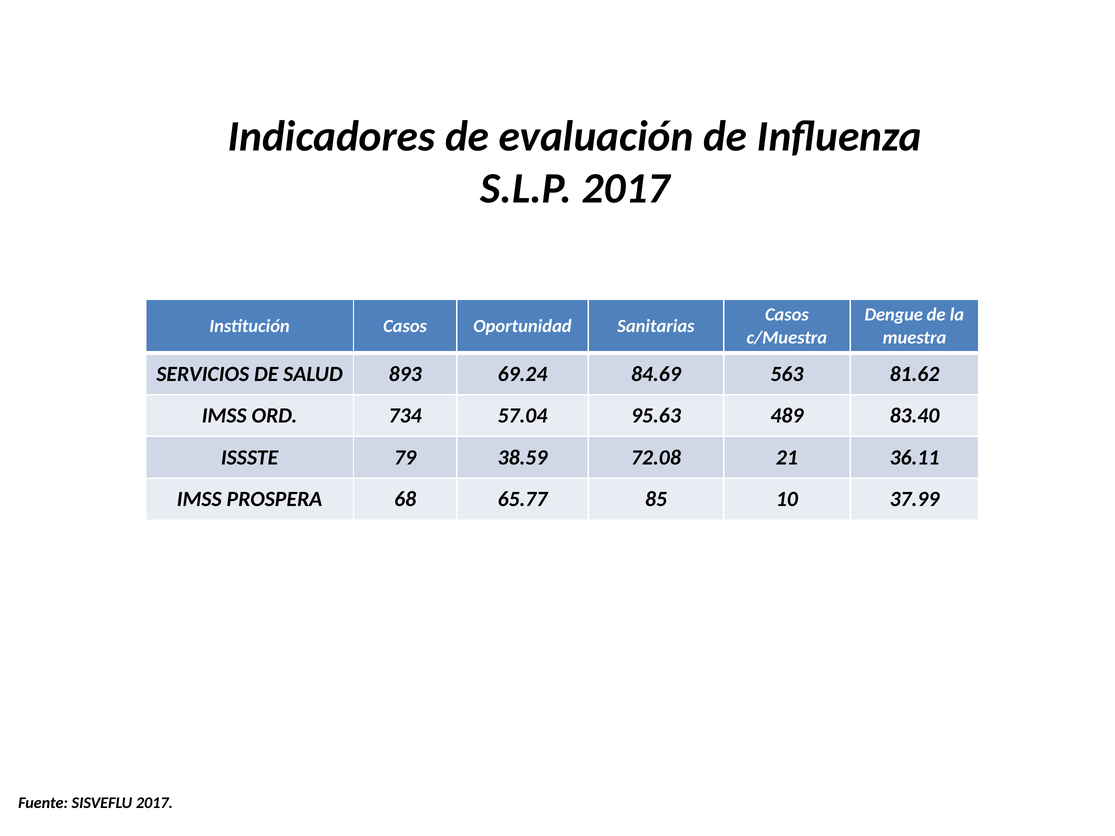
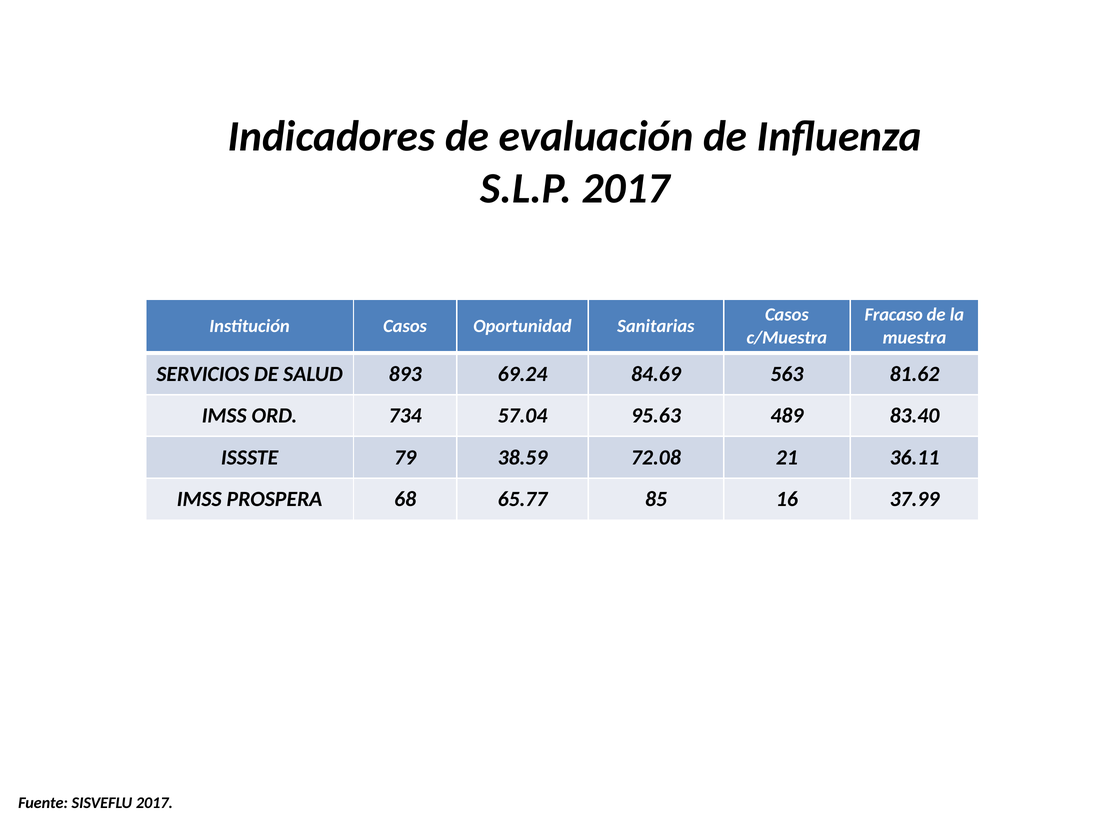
Dengue: Dengue -> Fracaso
10: 10 -> 16
